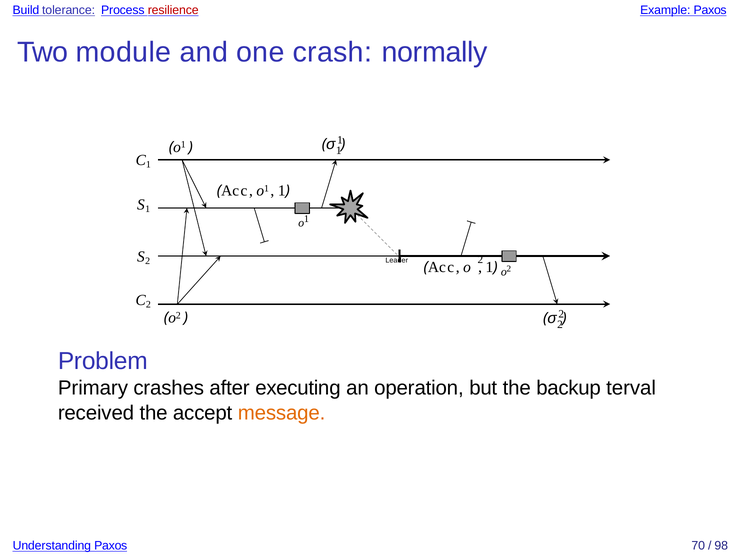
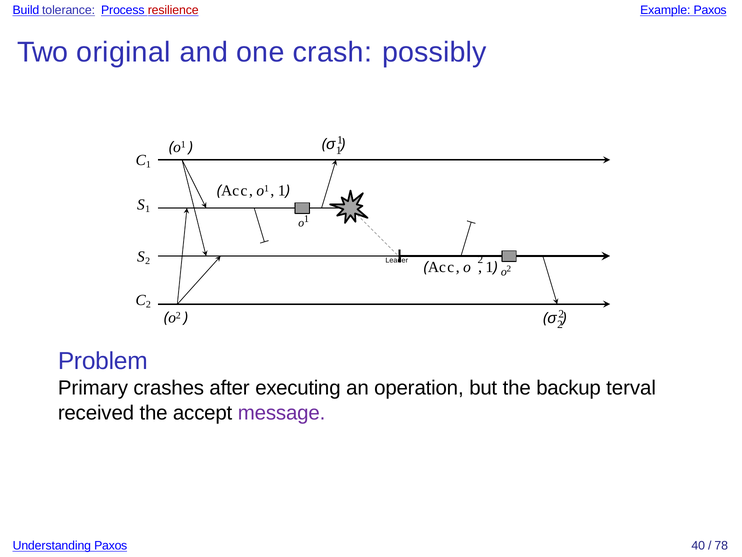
module: module -> original
normally: normally -> possibly
message colour: orange -> purple
70: 70 -> 40
98: 98 -> 78
